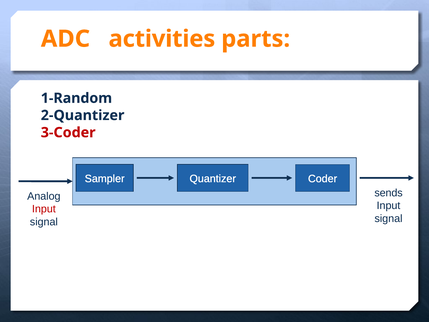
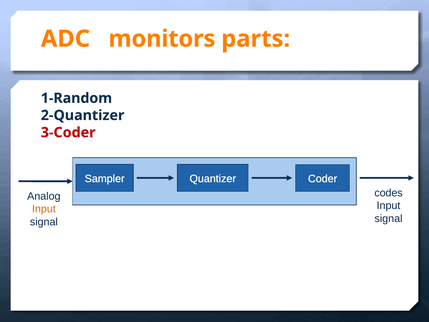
activities: activities -> monitors
sends: sends -> codes
Input at (44, 209) colour: red -> orange
